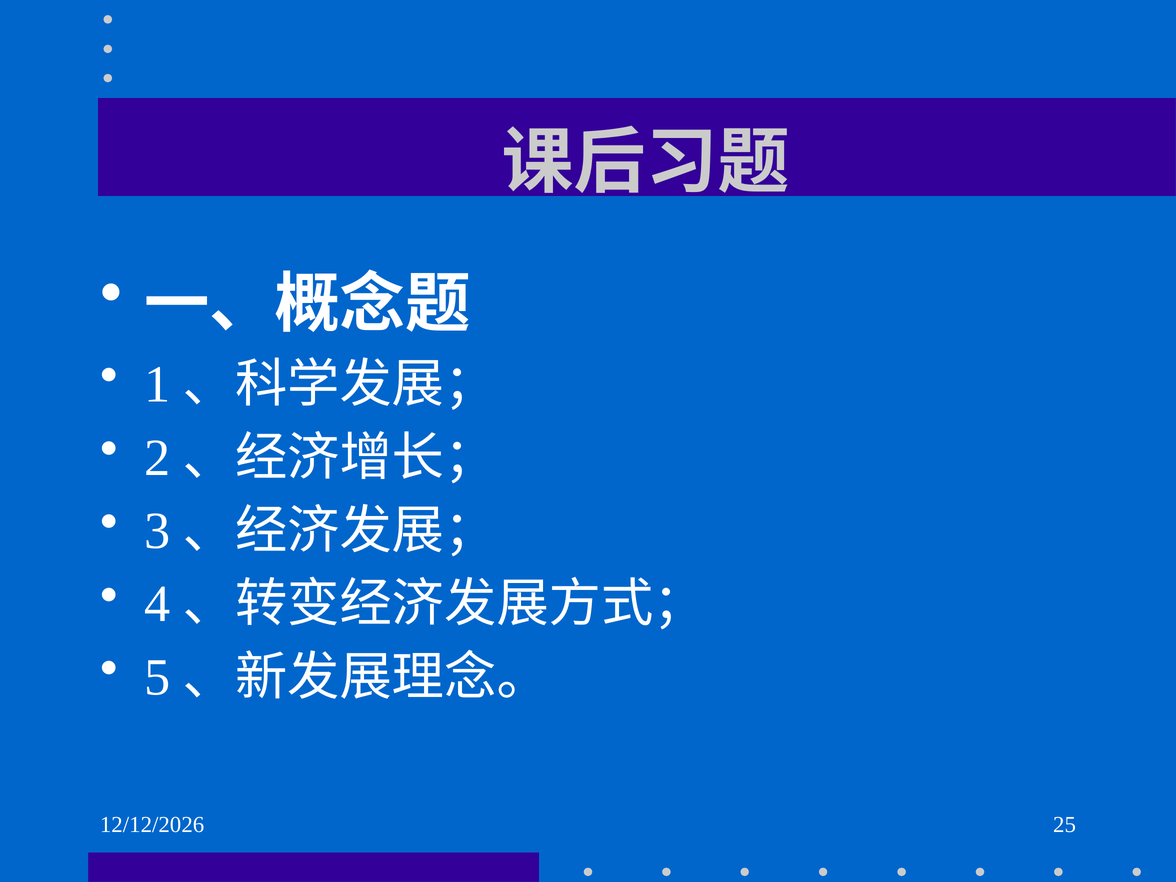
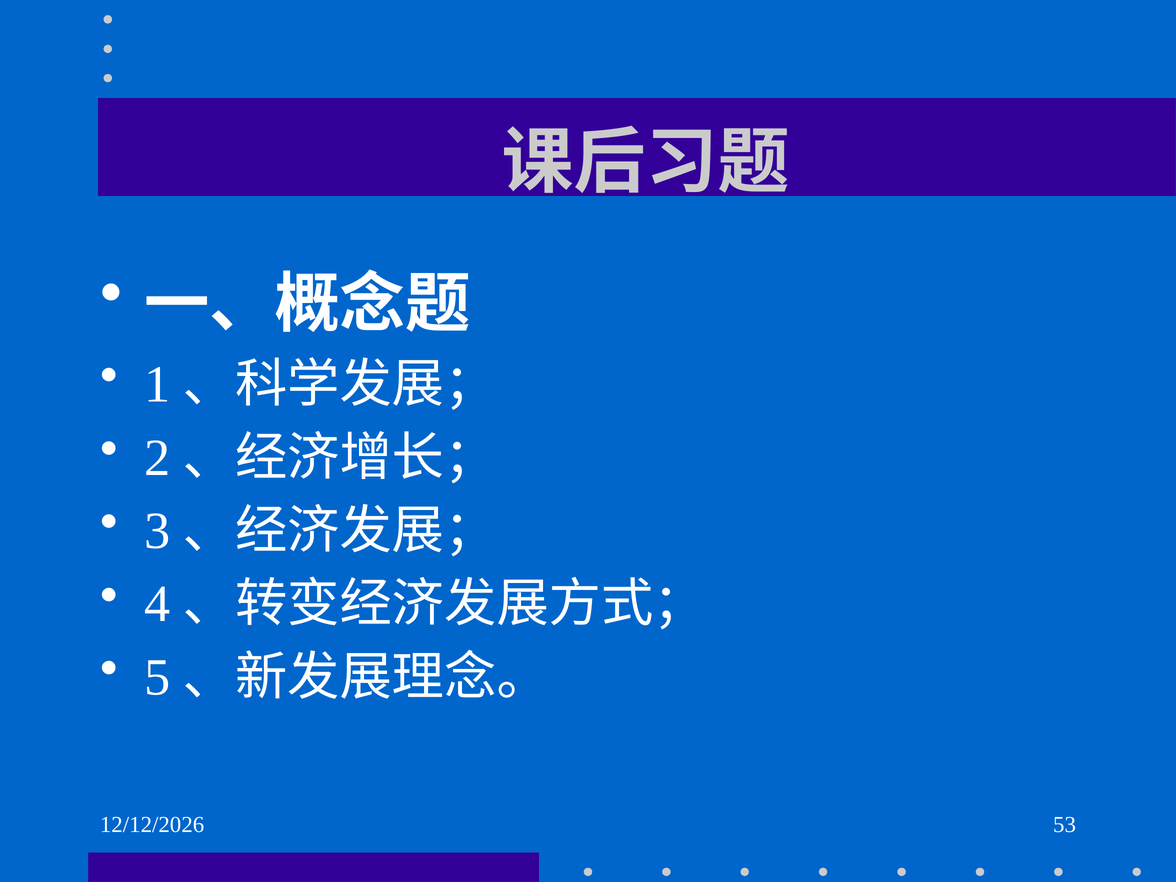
25: 25 -> 53
